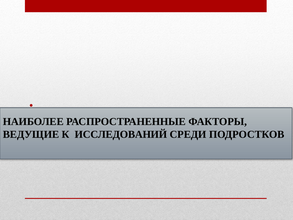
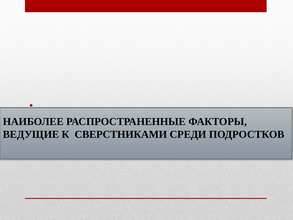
ИССЛЕДОВАНИЙ: ИССЛЕДОВАНИЙ -> СВЕРСТНИКАМИ
